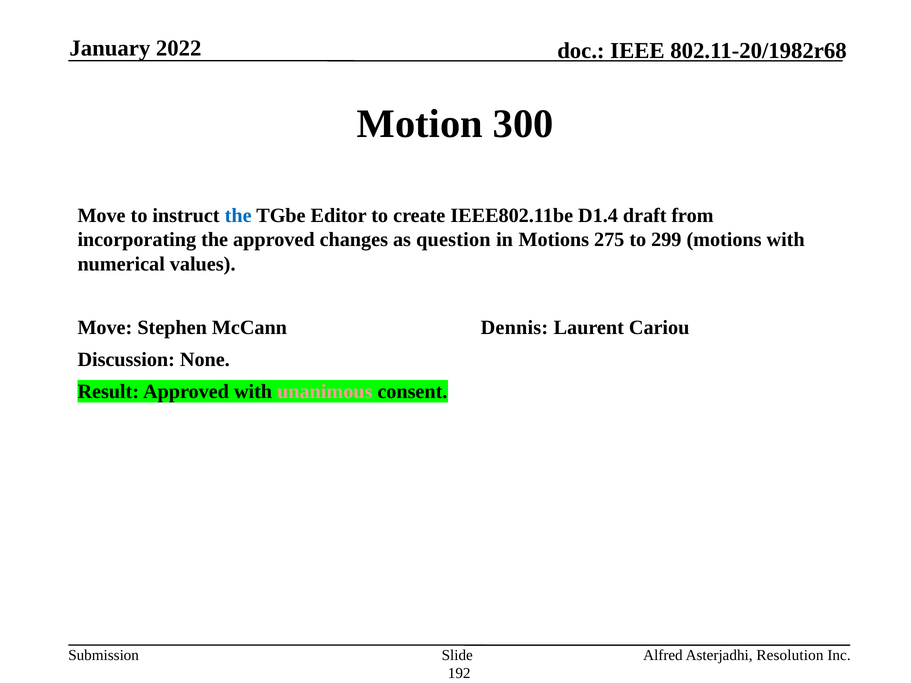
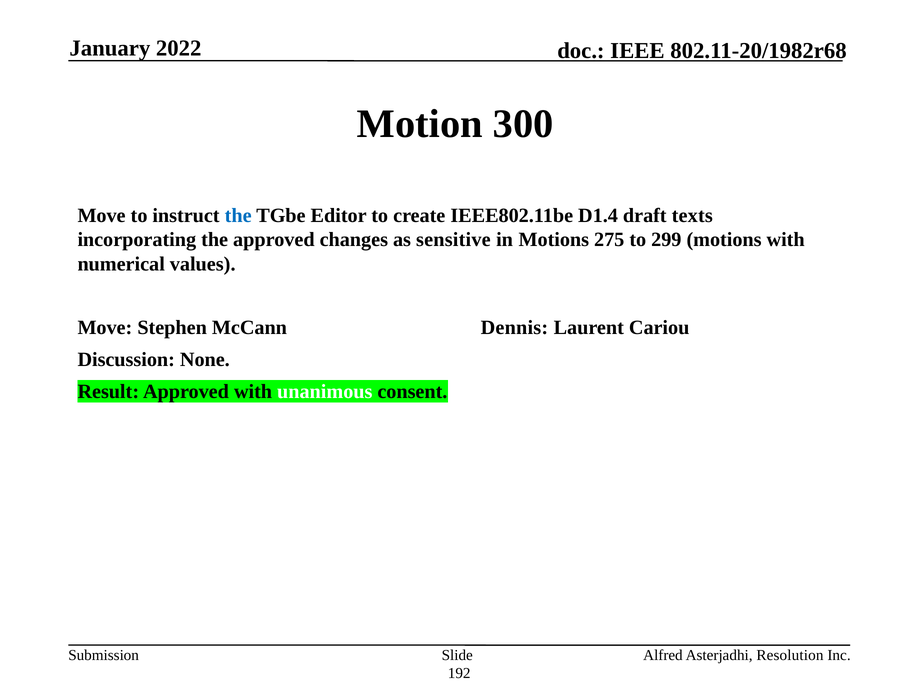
from: from -> texts
question: question -> sensitive
unanimous colour: pink -> white
